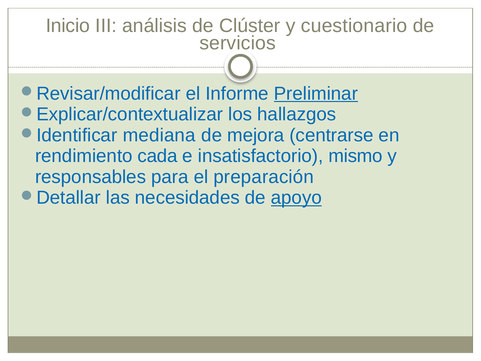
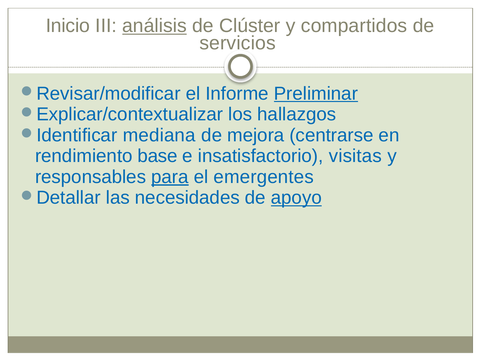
análisis underline: none -> present
cuestionario: cuestionario -> compartidos
cada: cada -> base
mismo: mismo -> visitas
para underline: none -> present
preparación: preparación -> emergentes
